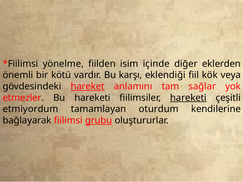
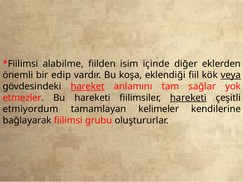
yönelme: yönelme -> alabilme
kötü: kötü -> edip
karşı: karşı -> koşa
veya underline: none -> present
oturdum: oturdum -> kelimeler
grubu underline: present -> none
